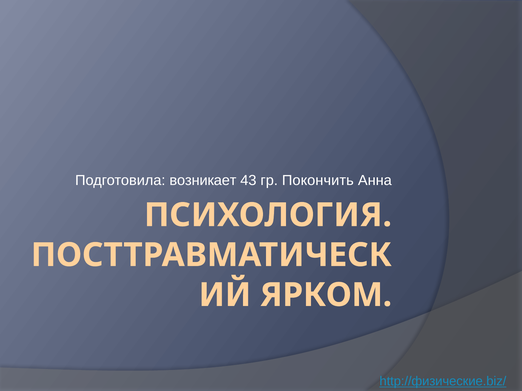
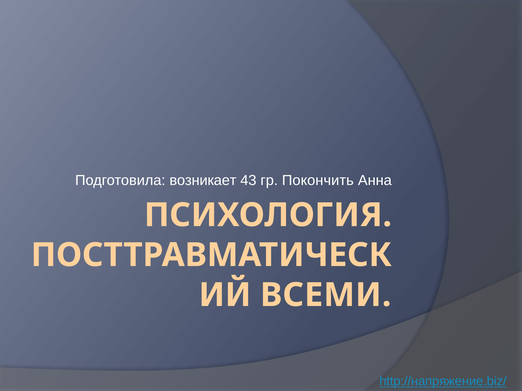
ЯРКОМ: ЯРКОМ -> ВСЕМИ
http://физические.biz/: http://физические.biz/ -> http://напряжение.biz/
